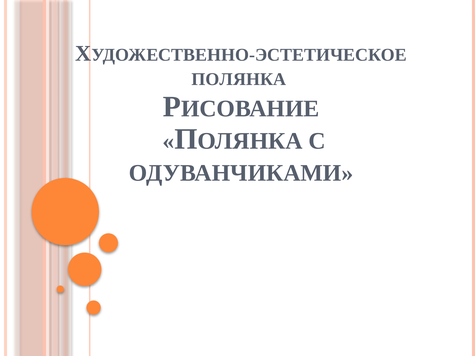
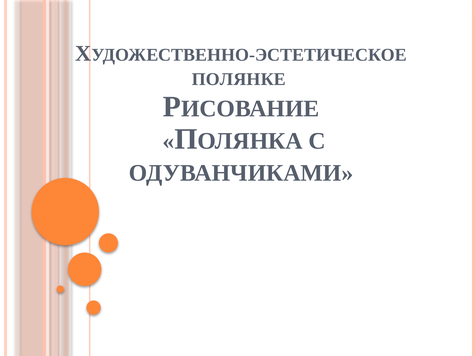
ПОЛЯНКА: ПОЛЯНКА -> ПОЛЯНКЕ
